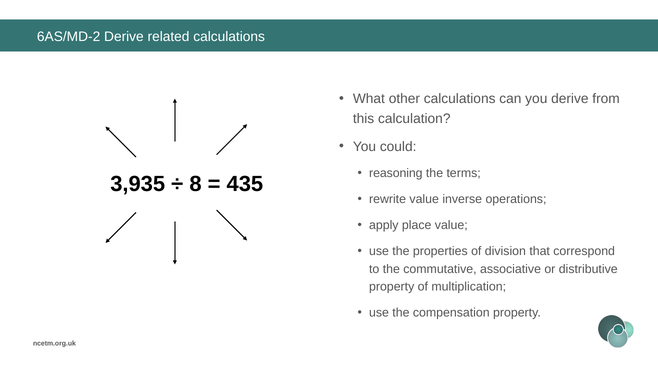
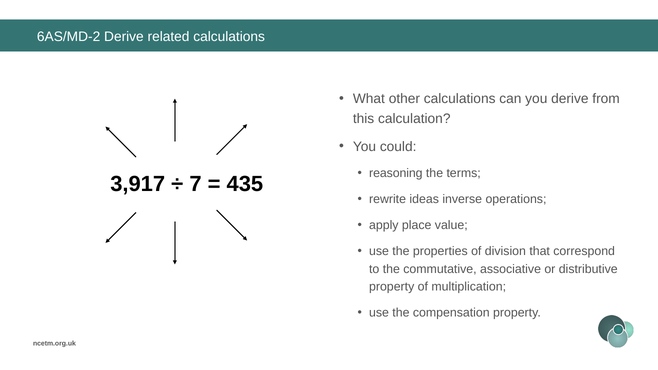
3,935: 3,935 -> 3,917
8: 8 -> 7
rewrite value: value -> ideas
